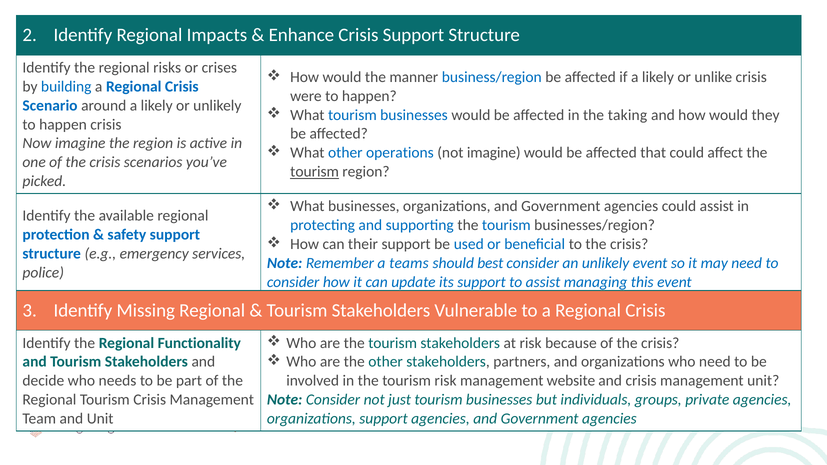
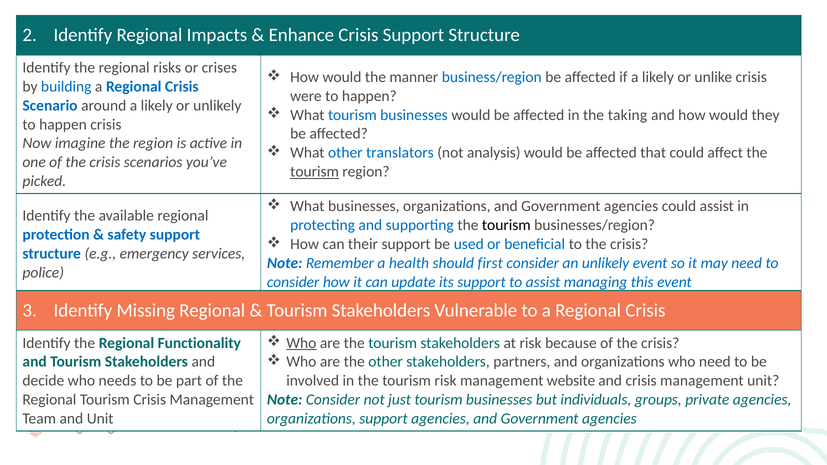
operations: operations -> translators
not imagine: imagine -> analysis
tourism at (506, 225) colour: blue -> black
teams: teams -> health
best: best -> first
Who at (301, 343) underline: none -> present
